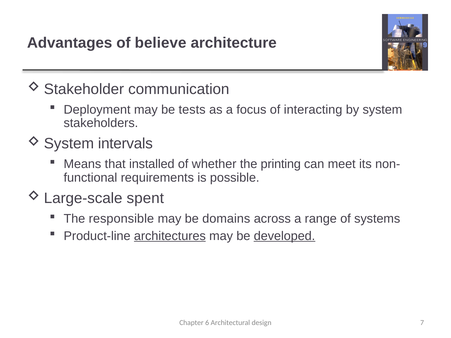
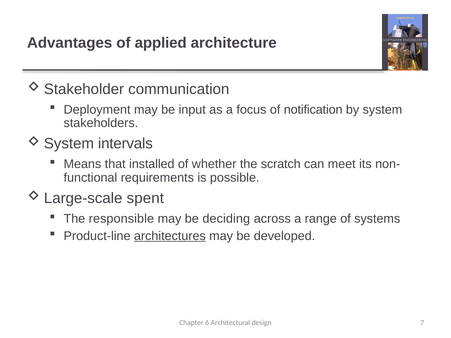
believe: believe -> applied
tests: tests -> input
interacting: interacting -> notification
printing: printing -> scratch
domains: domains -> deciding
developed underline: present -> none
